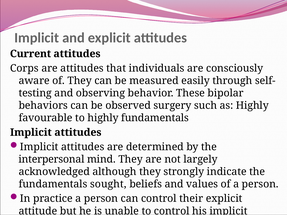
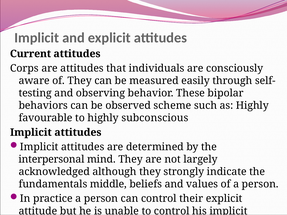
surgery: surgery -> scheme
highly fundamentals: fundamentals -> subconscious
sought: sought -> middle
